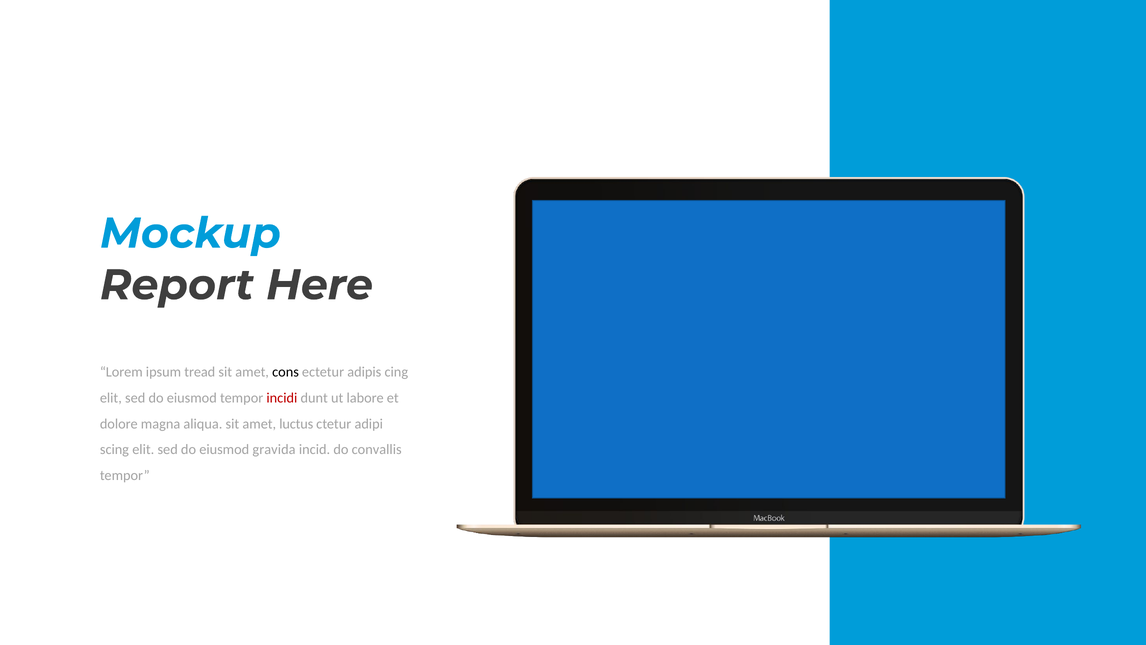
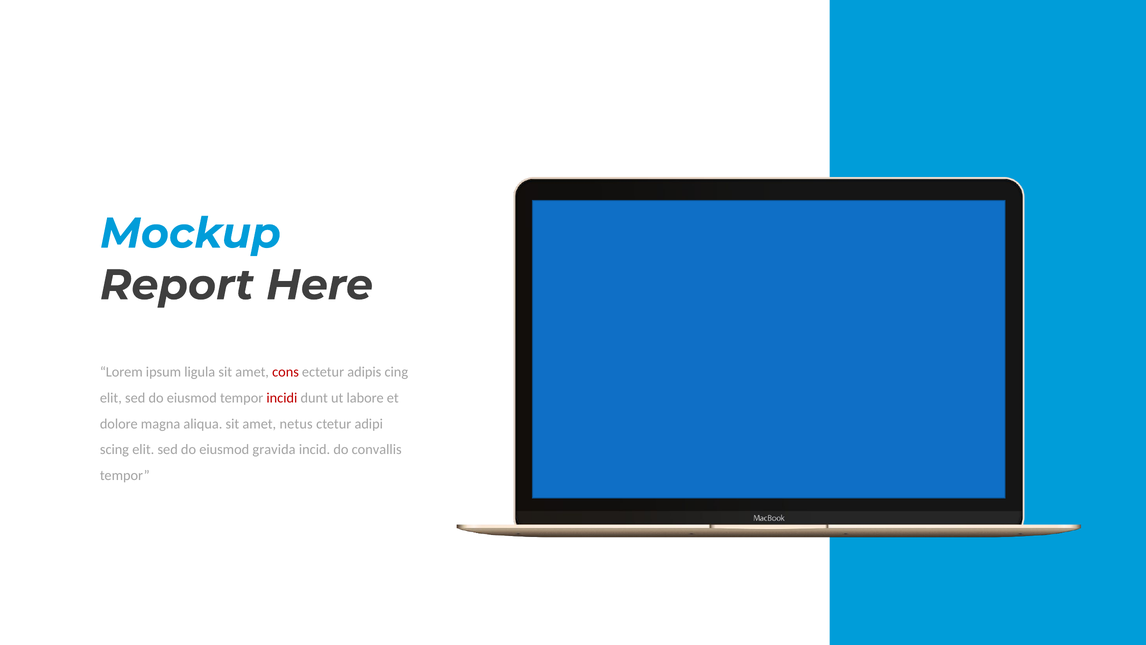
tread: tread -> ligula
cons colour: black -> red
luctus: luctus -> netus
